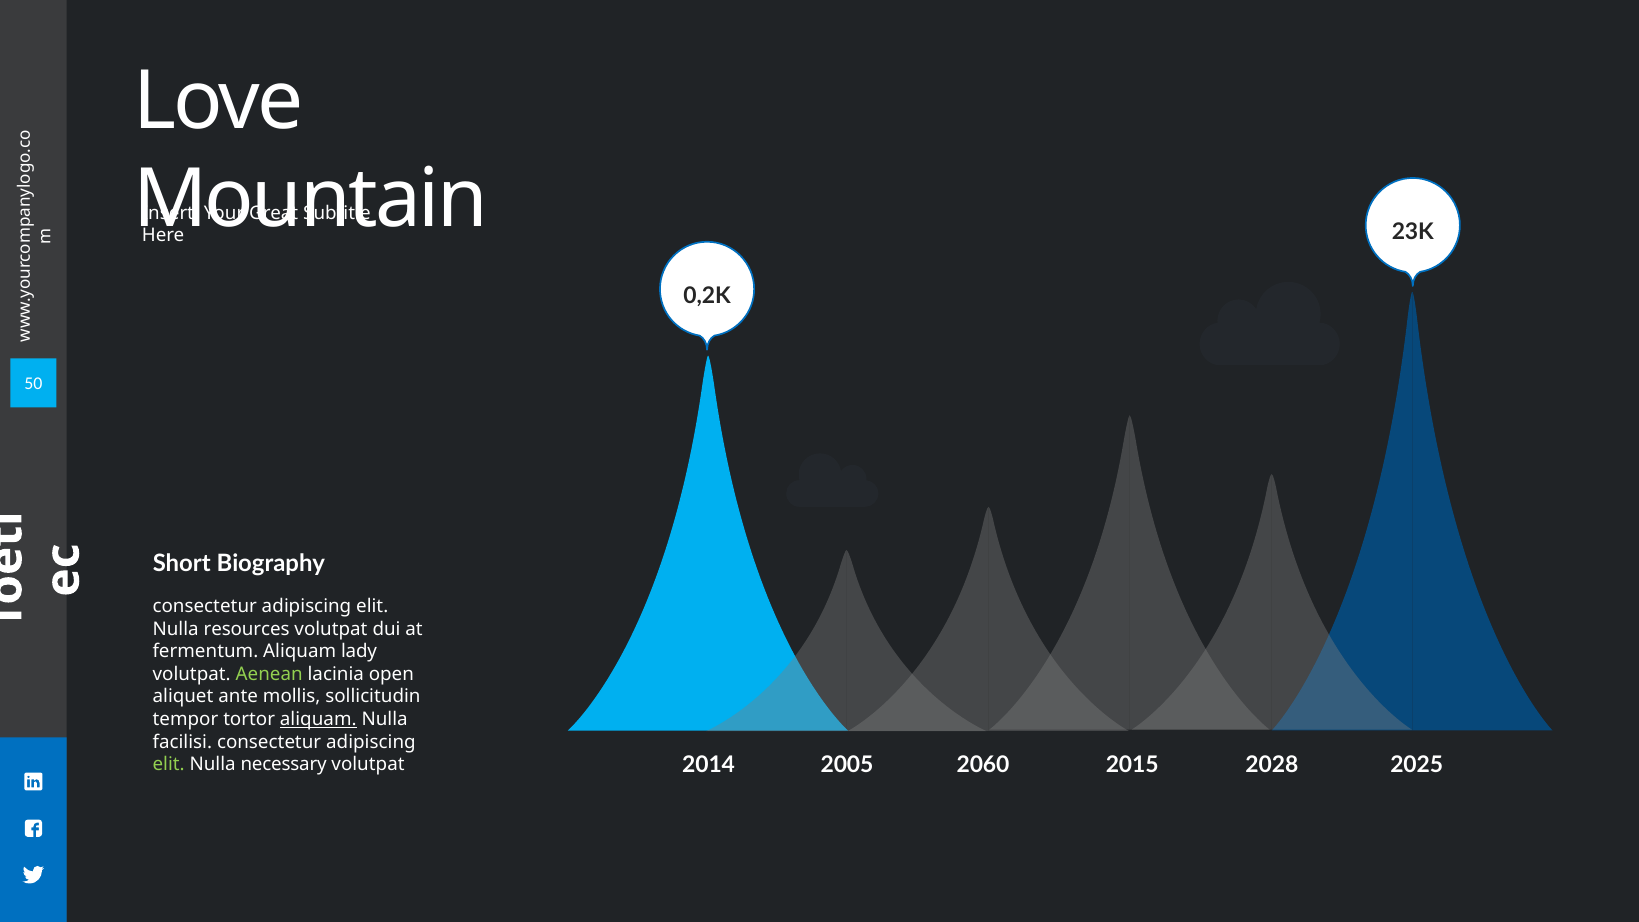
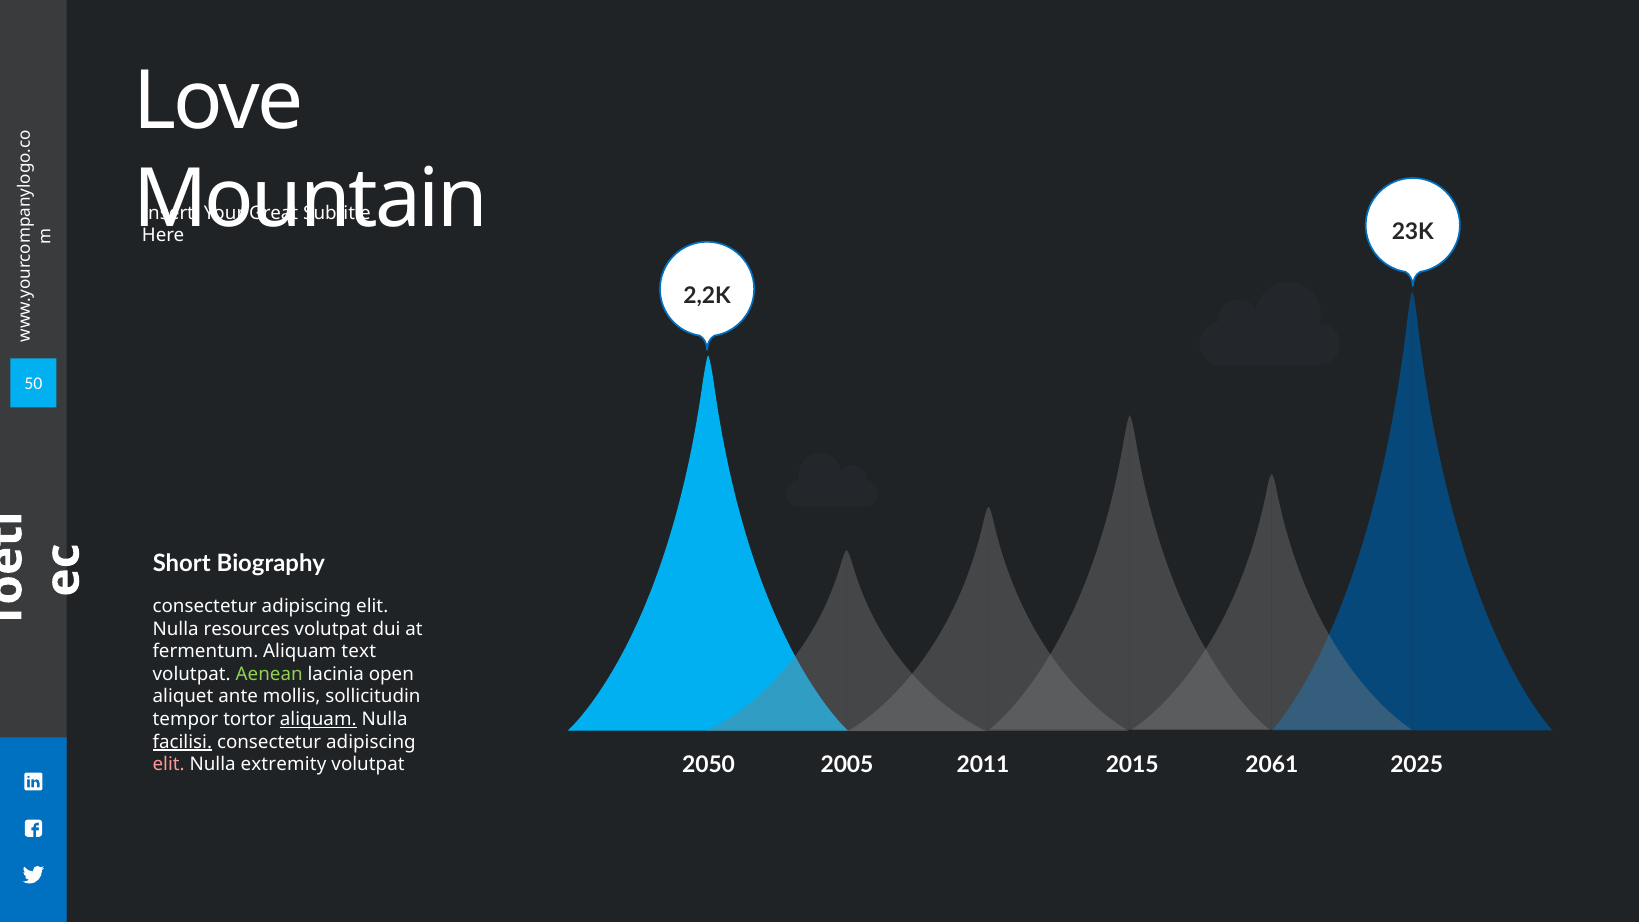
0,2K: 0,2K -> 2,2K
lady: lady -> text
facilisi underline: none -> present
2014: 2014 -> 2050
2060: 2060 -> 2011
2028: 2028 -> 2061
elit at (169, 764) colour: light green -> pink
necessary: necessary -> extremity
